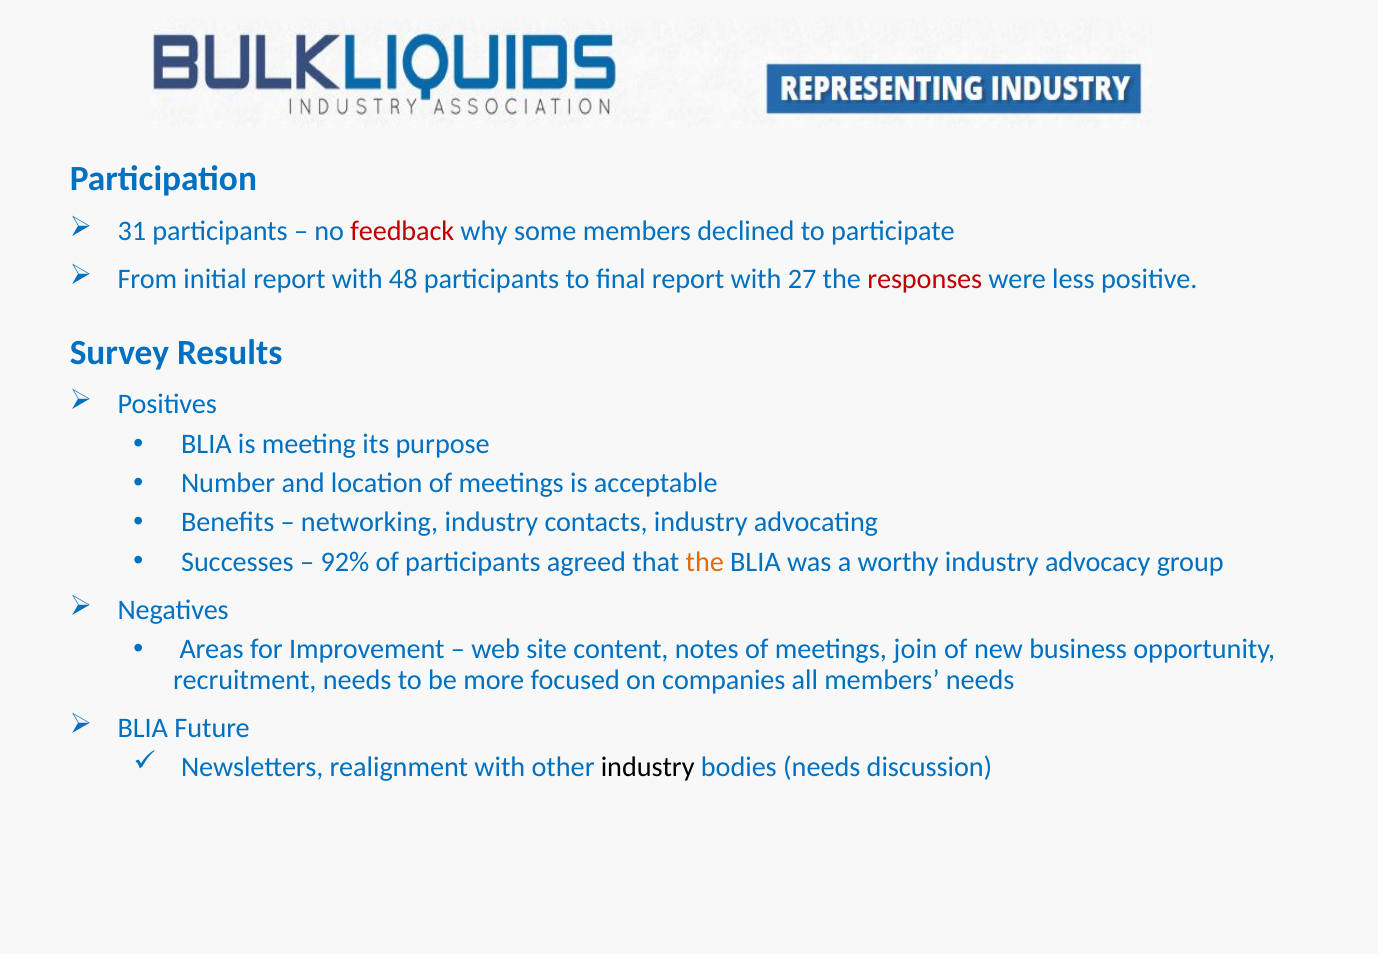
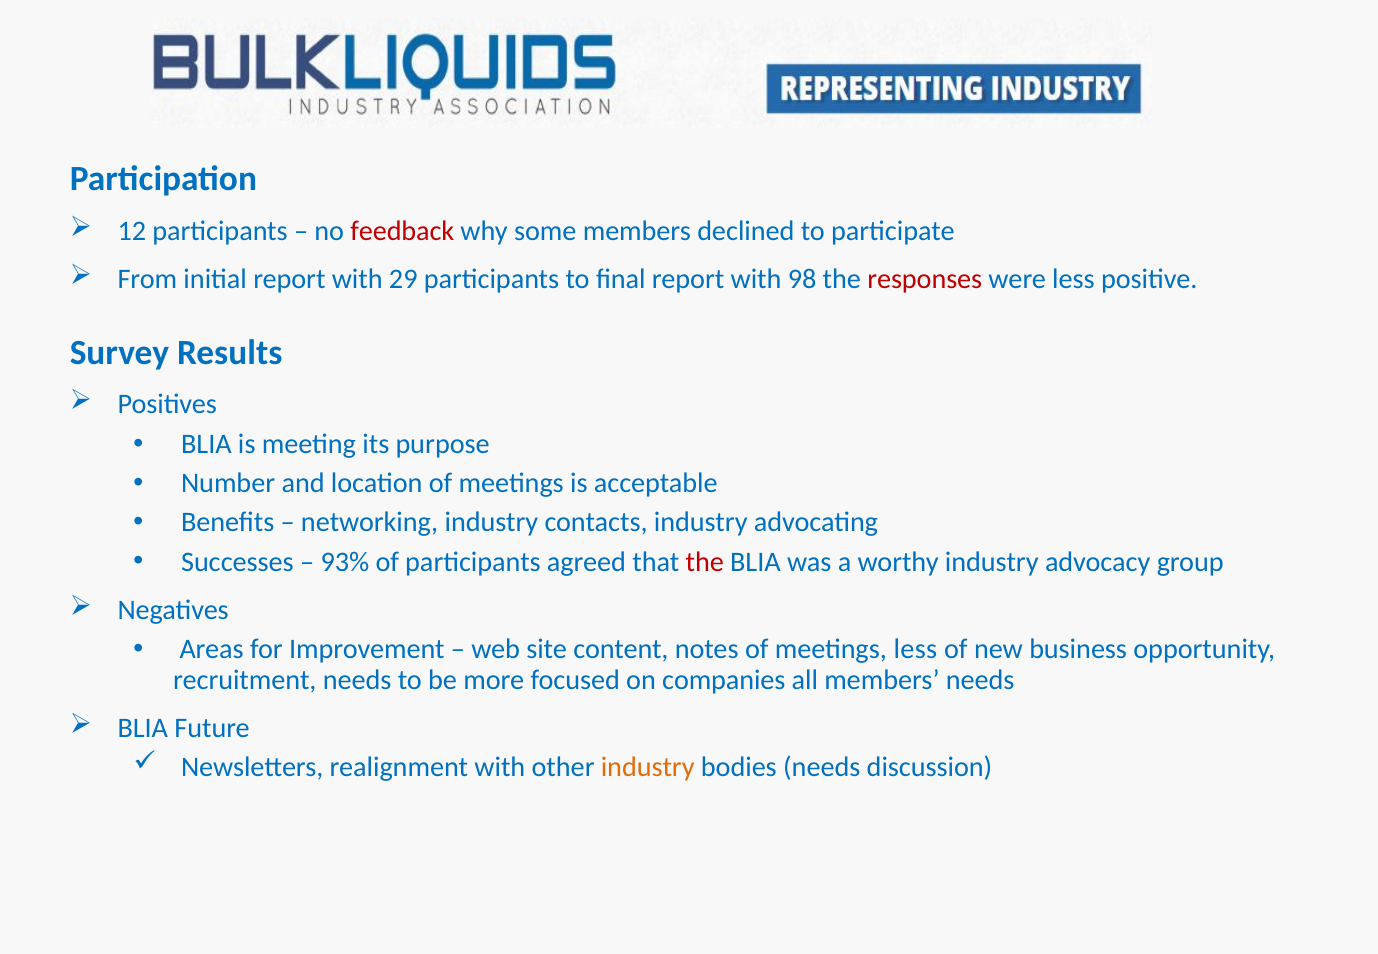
31: 31 -> 12
48: 48 -> 29
27: 27 -> 98
92%: 92% -> 93%
the at (705, 562) colour: orange -> red
meetings join: join -> less
industry at (648, 767) colour: black -> orange
